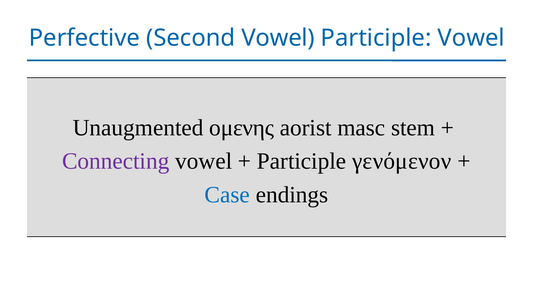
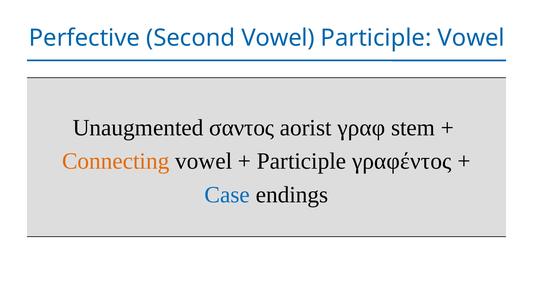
ομενης: ομενης -> σαντος
masc: masc -> γραφ
Connecting colour: purple -> orange
γενόμενον: γενόμενον -> γραφέντος
